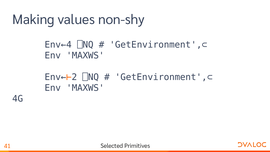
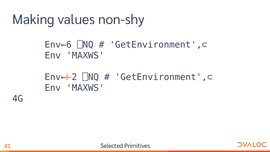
Env←4: Env←4 -> Env←6
